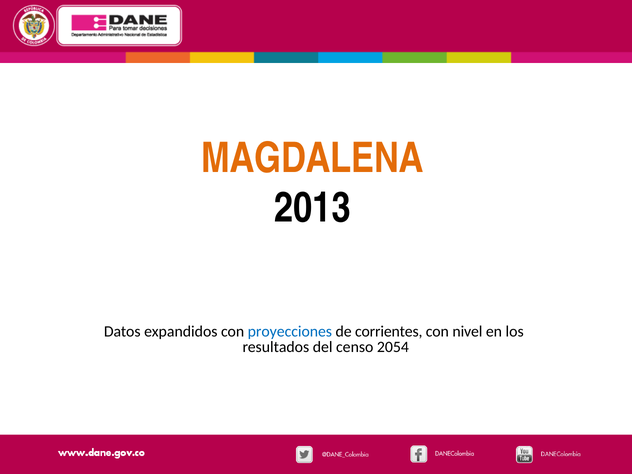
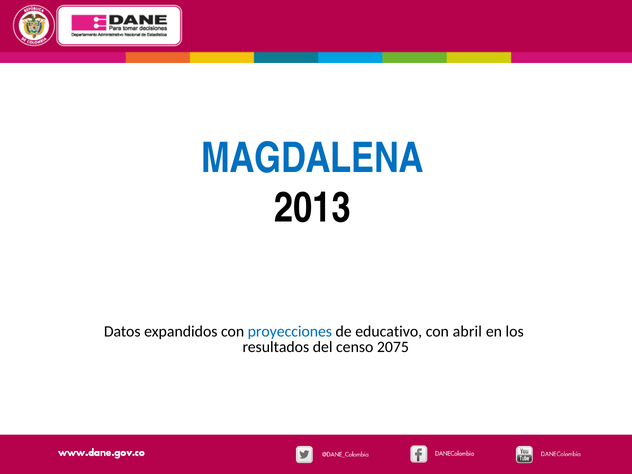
MAGDALENA colour: orange -> blue
corrientes: corrientes -> educativo
nivel: nivel -> abril
2054: 2054 -> 2075
